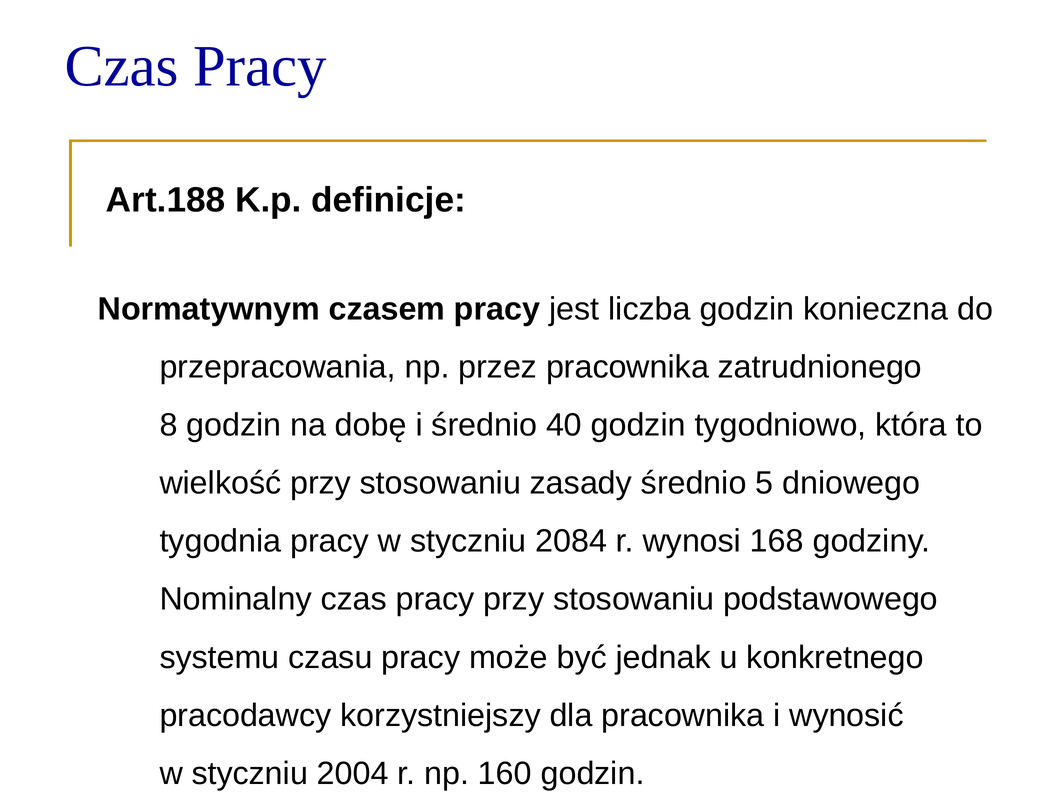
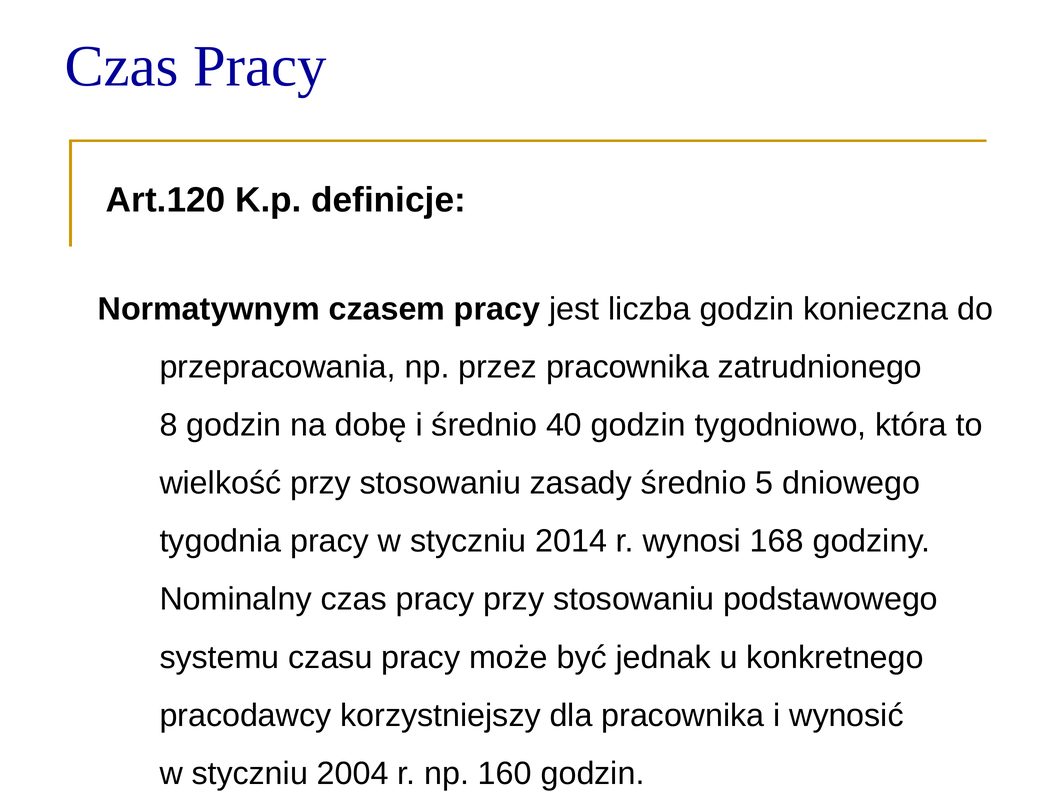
Art.188: Art.188 -> Art.120
2084: 2084 -> 2014
